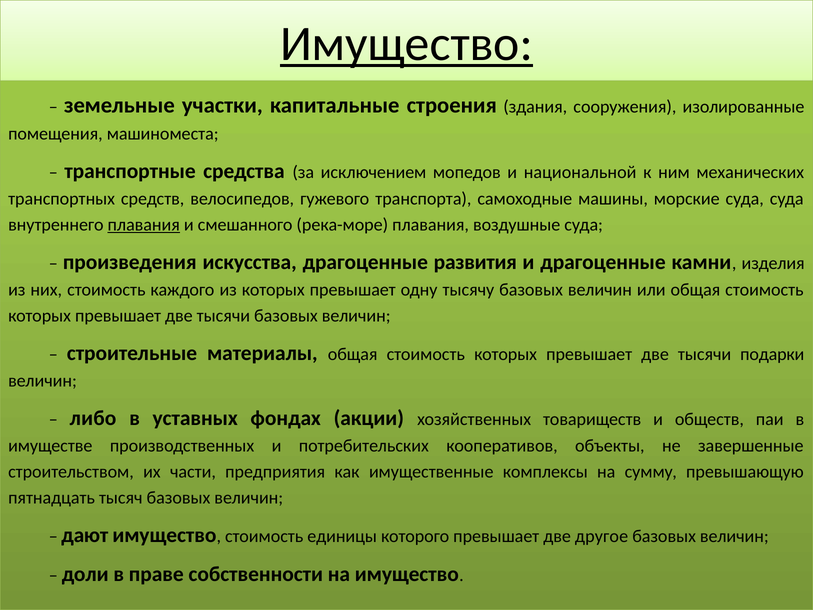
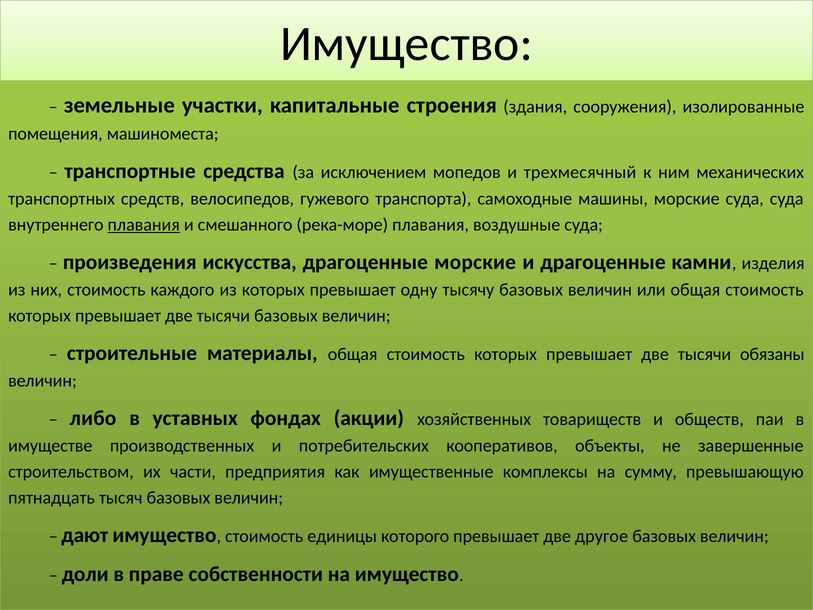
Имущество at (406, 44) underline: present -> none
национальной: национальной -> трехмесячный
драгоценные развития: развития -> морские
подарки: подарки -> обязаны
